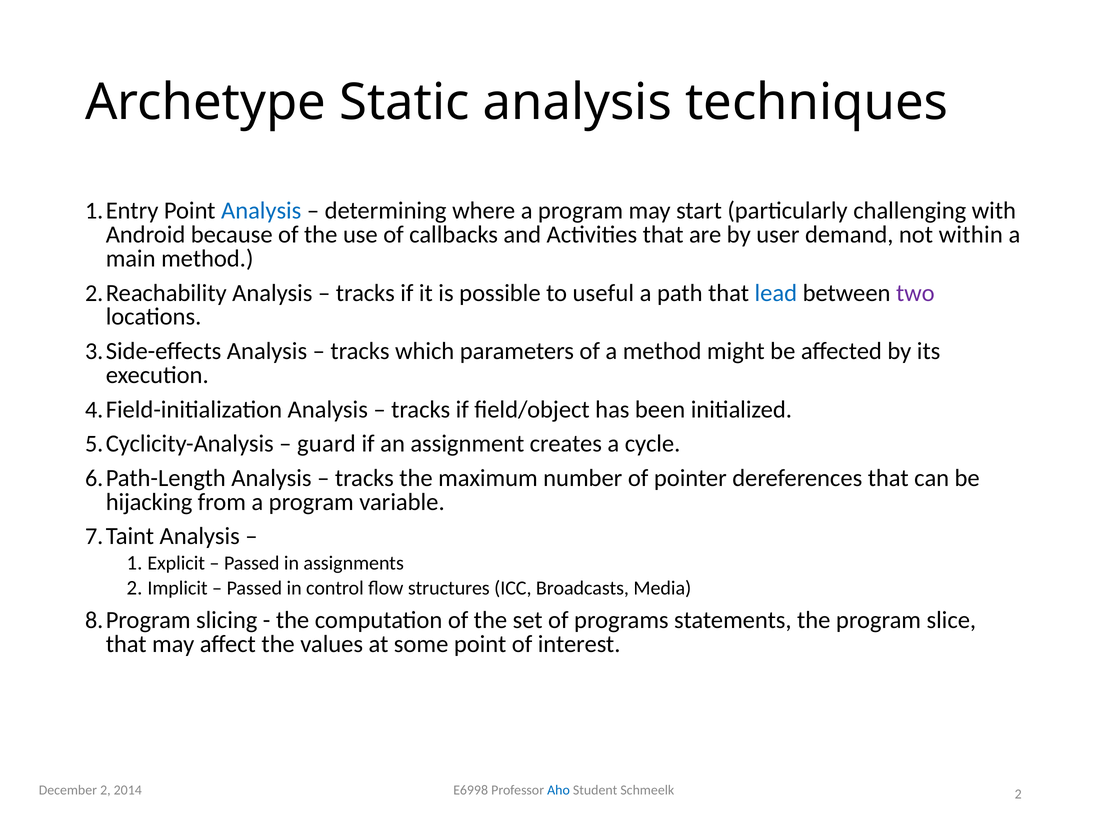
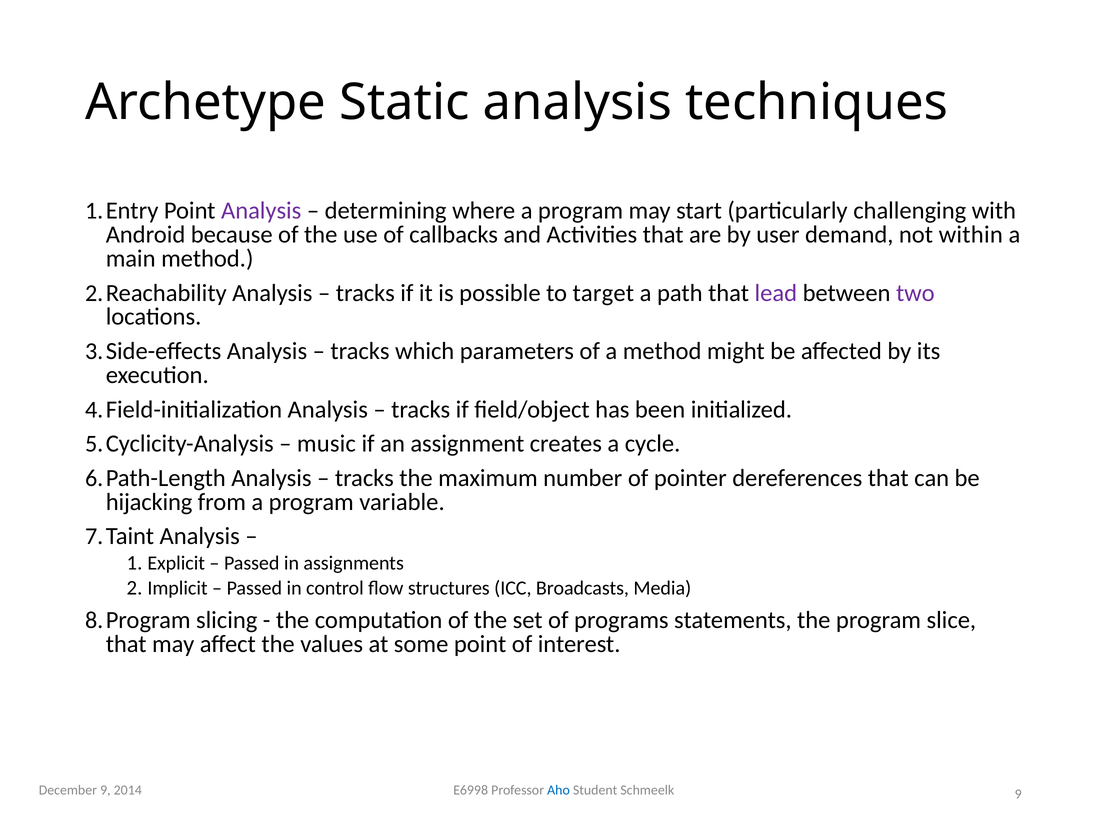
Analysis at (261, 211) colour: blue -> purple
useful: useful -> target
lead colour: blue -> purple
guard: guard -> music
December 2: 2 -> 9
Schmeelk 2: 2 -> 9
